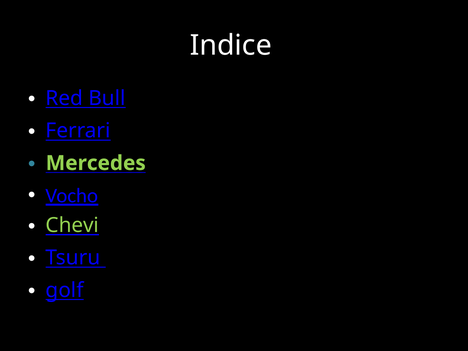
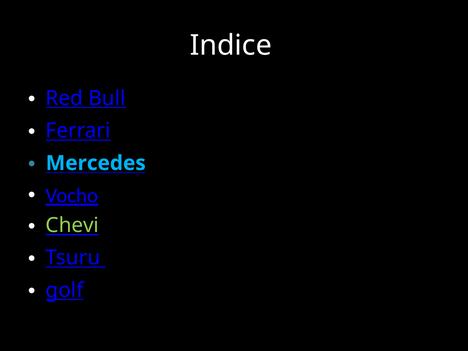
Mercedes colour: light green -> light blue
